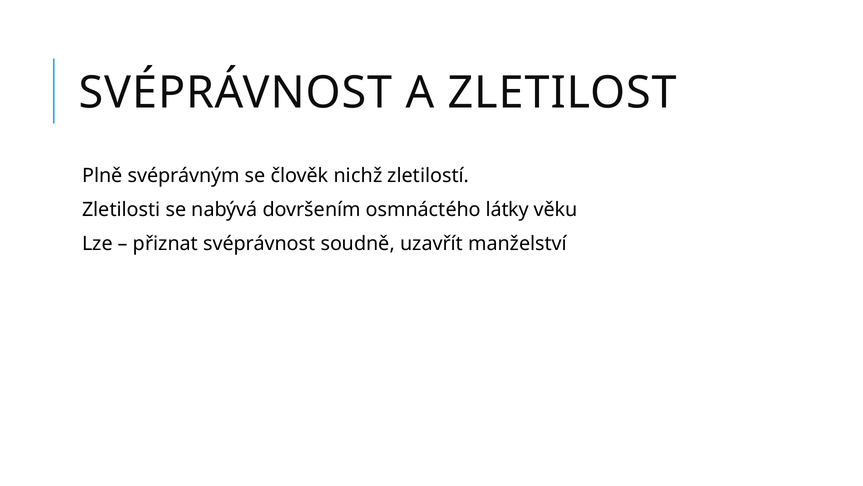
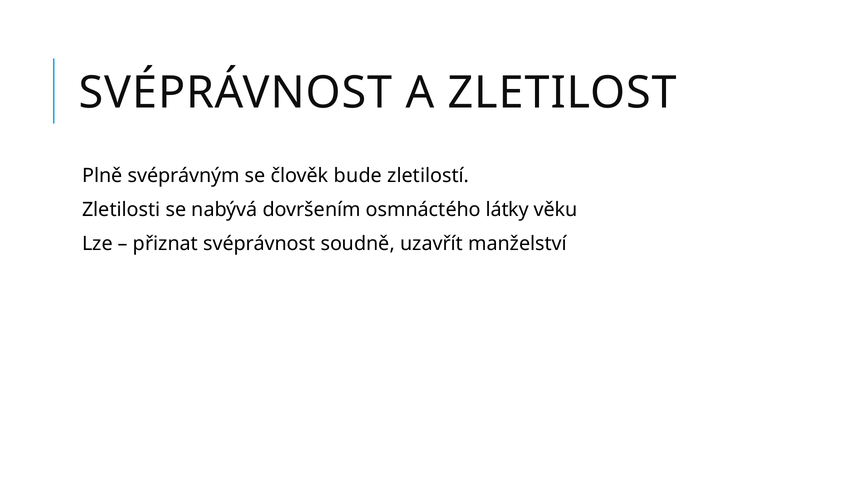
nichž: nichž -> bude
